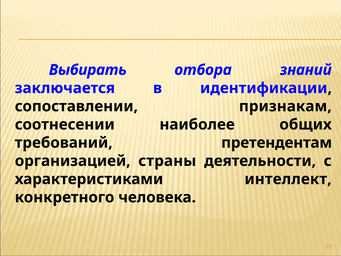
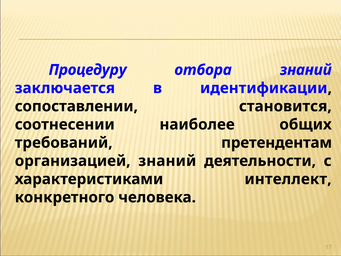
Выбирать: Выбирать -> Процедуру
признакам: признакам -> становится
организацией страны: страны -> знаний
